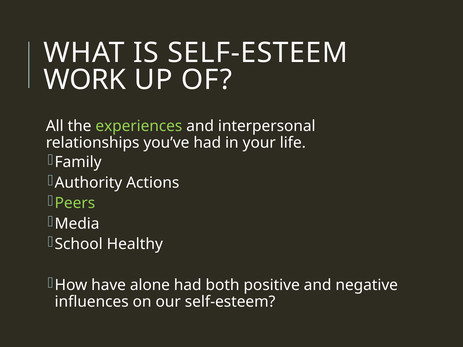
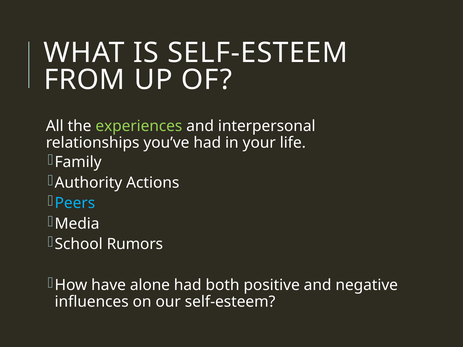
WORK: WORK -> FROM
Peers colour: light green -> light blue
Healthy: Healthy -> Rumors
